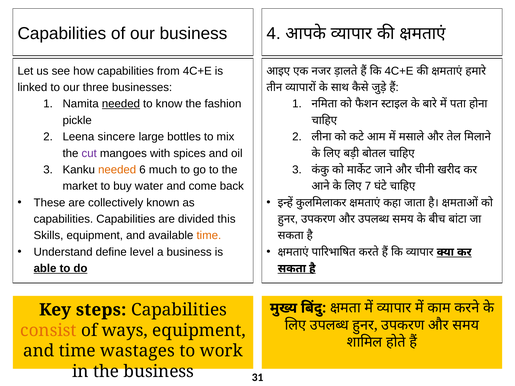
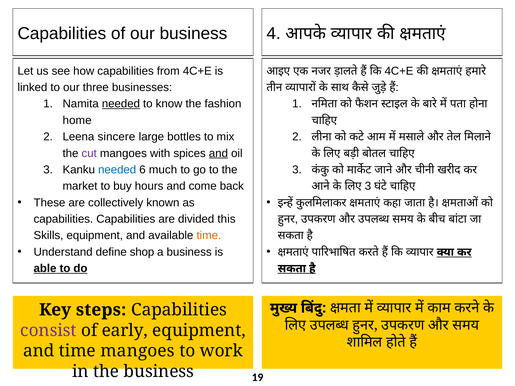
pickle: pickle -> home
and at (218, 153) underline: none -> present
needed at (117, 170) colour: orange -> blue
water: water -> hours
7 at (368, 186): 7 -> 3
level: level -> shop
consist colour: orange -> purple
ways: ways -> early
time wastages: wastages -> mangoes
31: 31 -> 19
